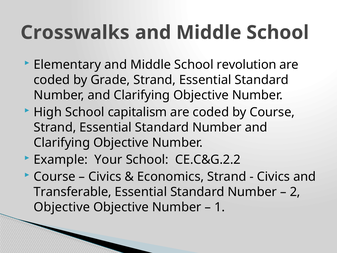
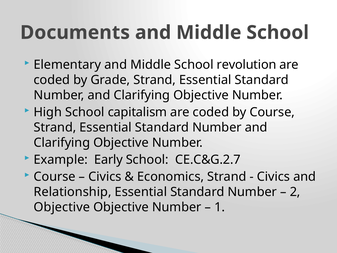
Crosswalks: Crosswalks -> Documents
Your: Your -> Early
CE.C&G.2.2: CE.C&G.2.2 -> CE.C&G.2.7
Transferable: Transferable -> Relationship
